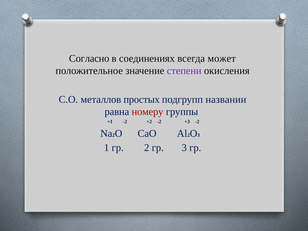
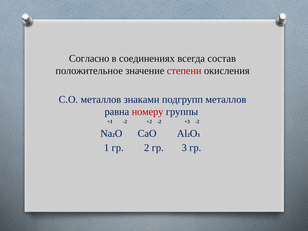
может: может -> состав
степени colour: purple -> red
простых: простых -> знаками
подгрупп названии: названии -> металлов
